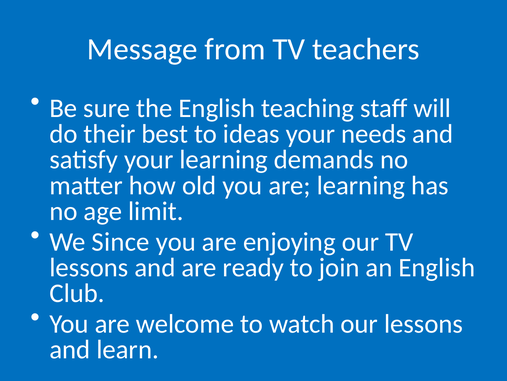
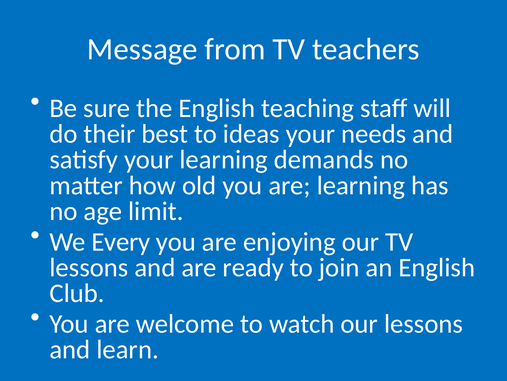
Since: Since -> Every
